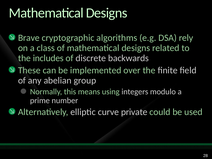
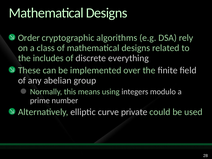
Brave: Brave -> Order
backwards: backwards -> everything
